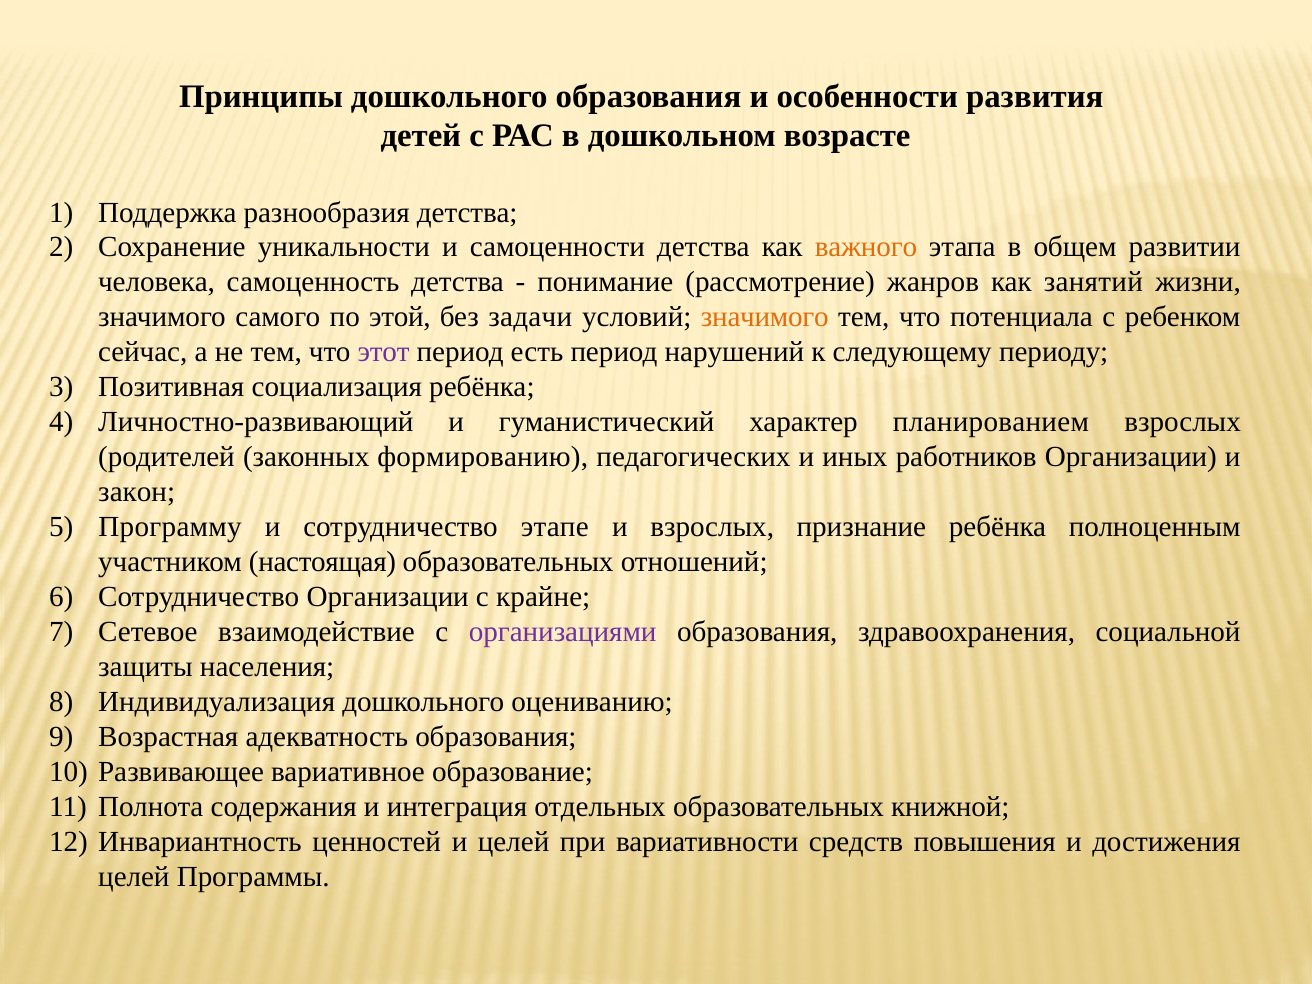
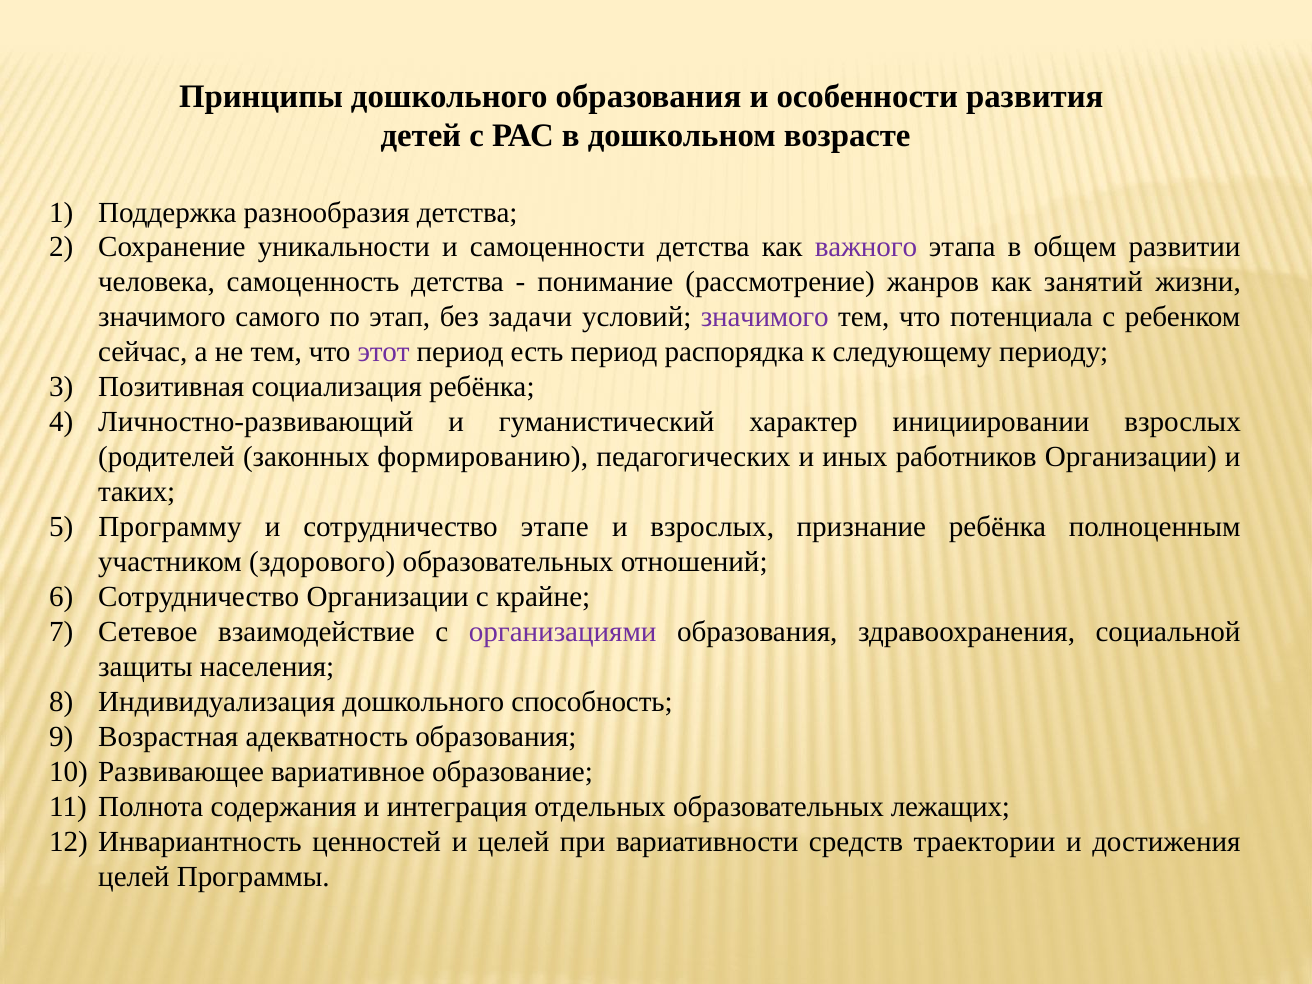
важного colour: orange -> purple
этой: этой -> этап
значимого at (765, 317) colour: orange -> purple
нарушений: нарушений -> распорядка
планированием: планированием -> инициировании
закон: закон -> таких
настоящая: настоящая -> здорового
оцениванию: оцениванию -> способность
книжной: книжной -> лежащих
повышения: повышения -> траектории
